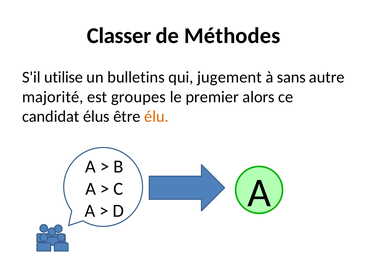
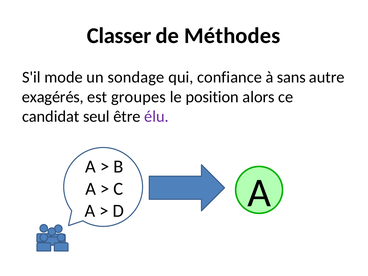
utilise: utilise -> mode
bulletins: bulletins -> sondage
jugement: jugement -> confiance
majorité: majorité -> exagérés
premier: premier -> position
élus: élus -> seul
élu colour: orange -> purple
